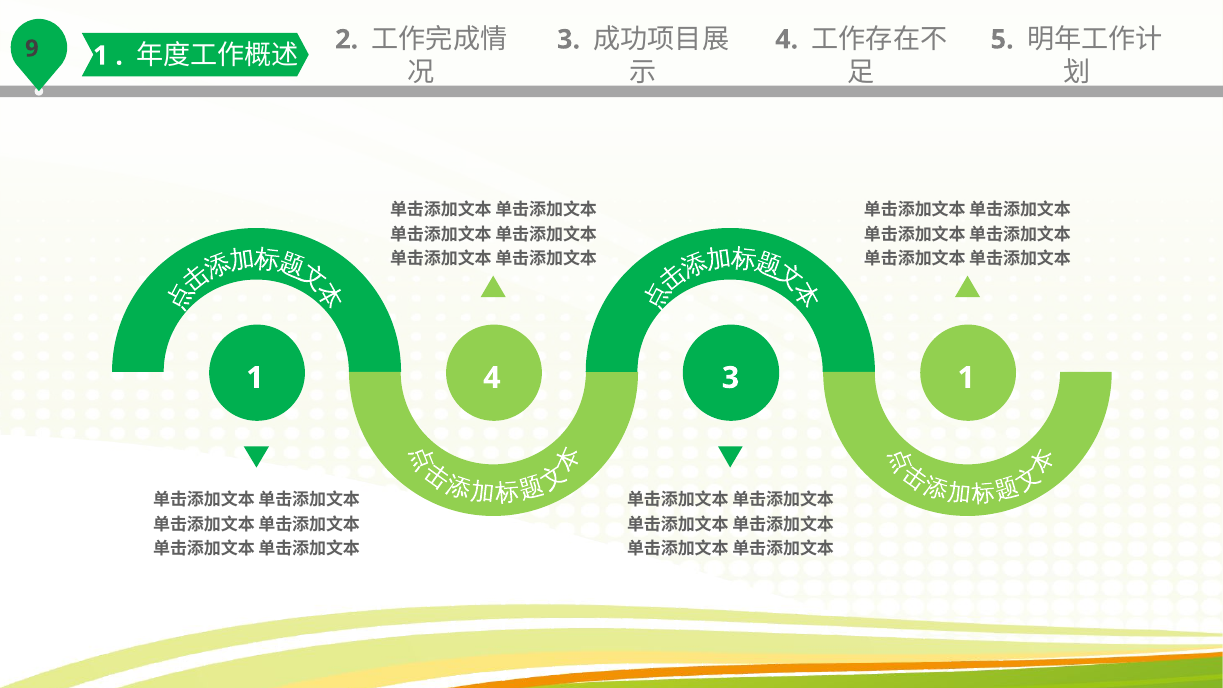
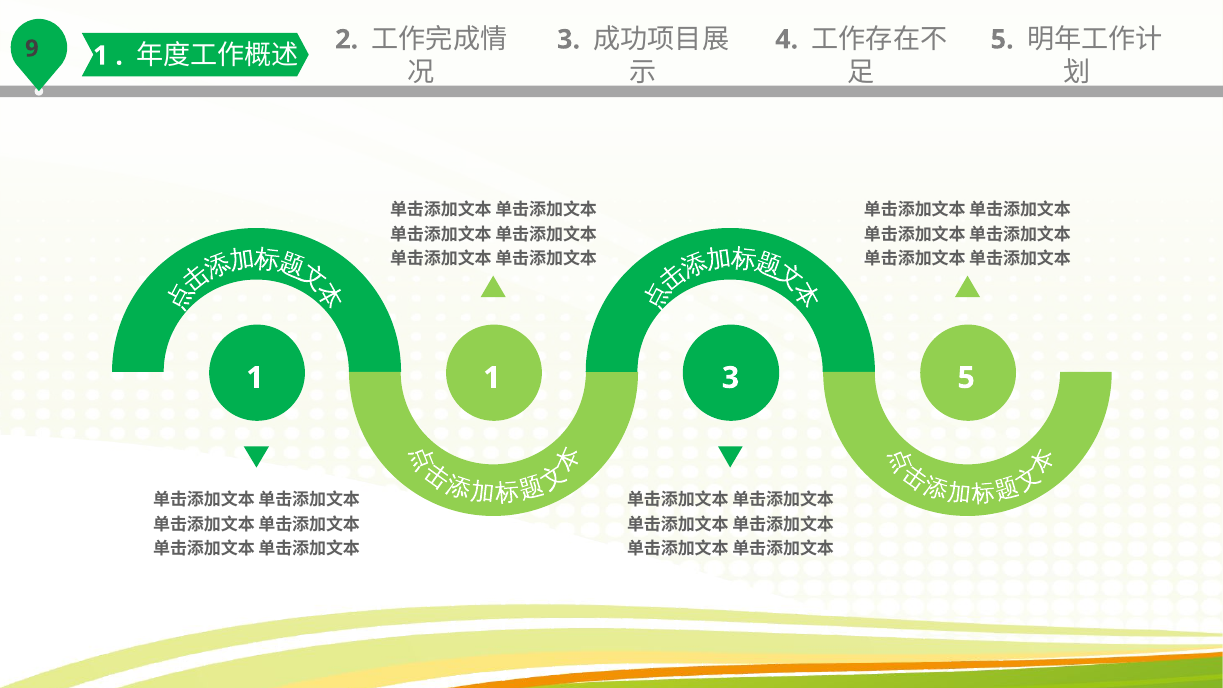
1 4: 4 -> 1
3 1: 1 -> 5
